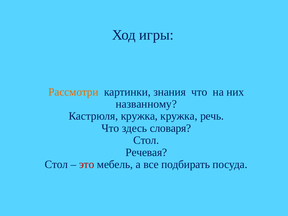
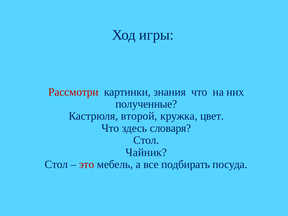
Рассмотри colour: orange -> red
названному: названному -> полученные
Кастрюля кружка: кружка -> второй
речь: речь -> цвет
Речевая: Речевая -> Чайник
